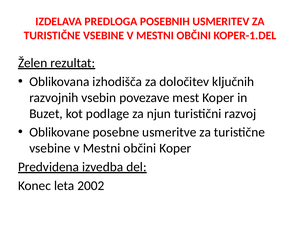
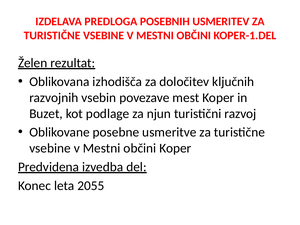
2002: 2002 -> 2055
